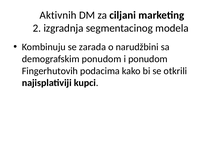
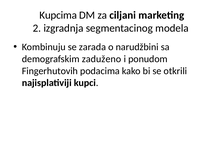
Aktivnih: Aktivnih -> Kupcima
demografskim ponudom: ponudom -> zaduženo
